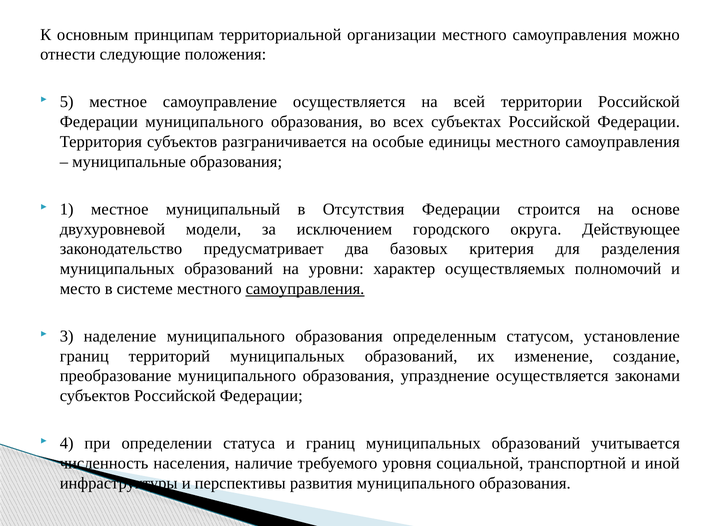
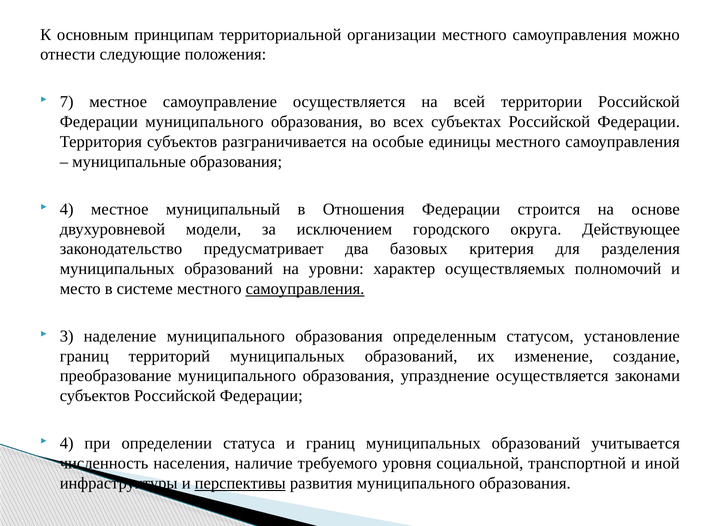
5: 5 -> 7
1 at (67, 209): 1 -> 4
Отсутствия: Отсутствия -> Отношения
перспективы underline: none -> present
